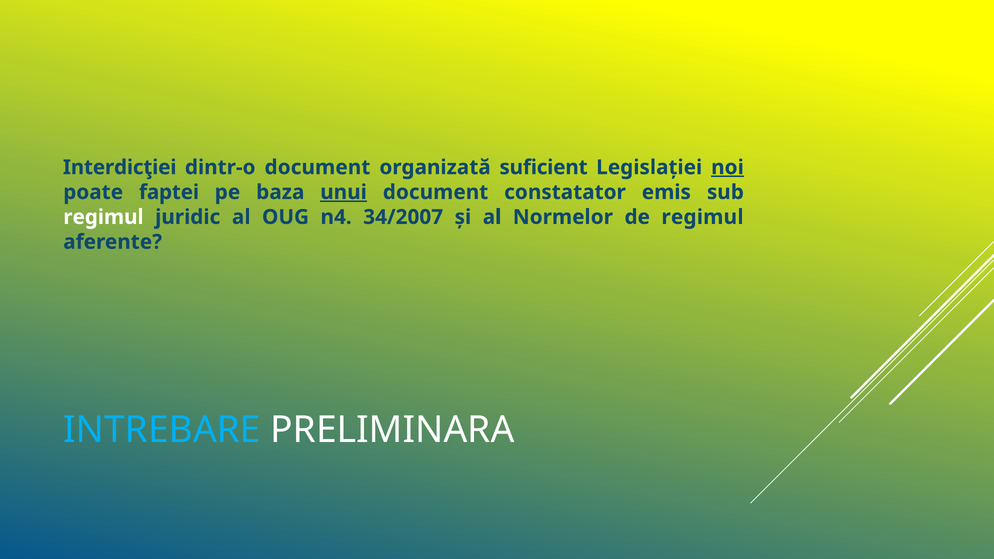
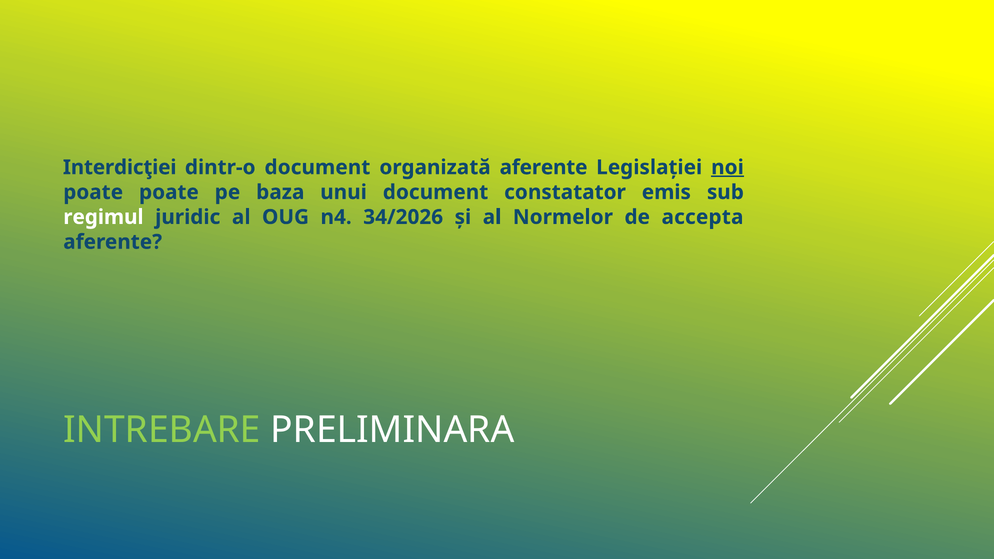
organizată suficient: suficient -> aferente
poate faptei: faptei -> poate
unui underline: present -> none
34/2007: 34/2007 -> 34/2026
de regimul: regimul -> accepta
INTREBARE colour: light blue -> light green
